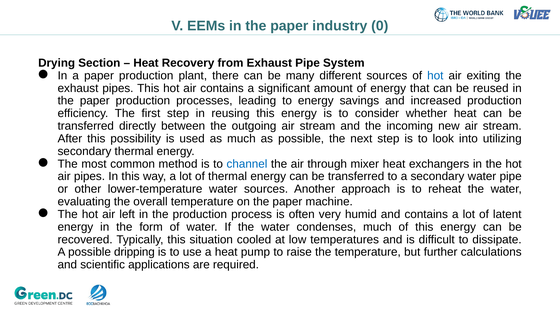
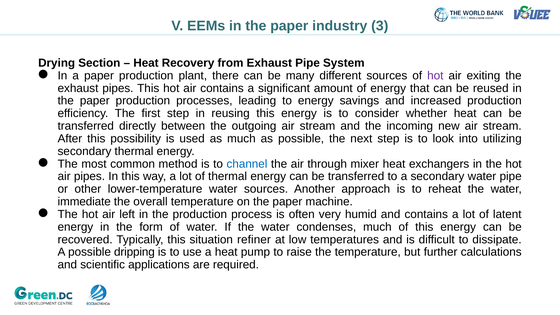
0: 0 -> 3
hot at (435, 76) colour: blue -> purple
evaluating: evaluating -> immediate
cooled: cooled -> refiner
